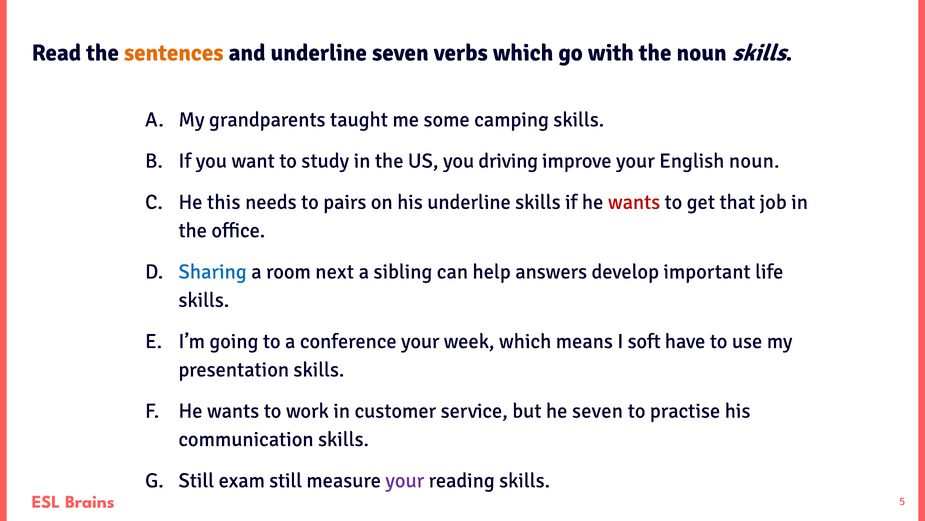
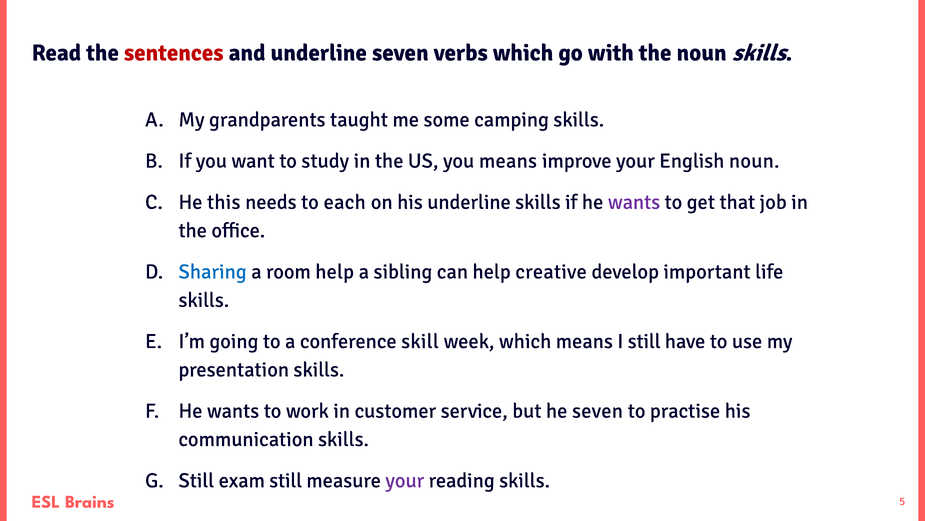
sentences colour: orange -> red
you driving: driving -> means
pairs: pairs -> each
wants at (634, 202) colour: red -> purple
room next: next -> help
answers: answers -> creative
conference your: your -> skill
I soft: soft -> still
